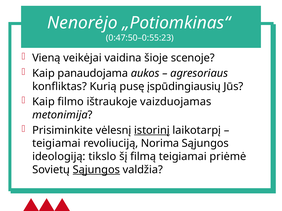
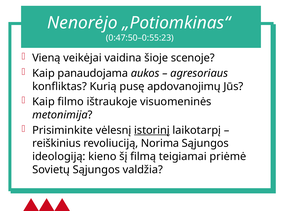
įspūdingiausių: įspūdingiausių -> apdovanojimų
vaizduojamas: vaizduojamas -> visuomeninės
teigiamai at (56, 144): teigiamai -> reiškinius
tikslo: tikslo -> kieno
Sąjungos at (96, 170) underline: present -> none
